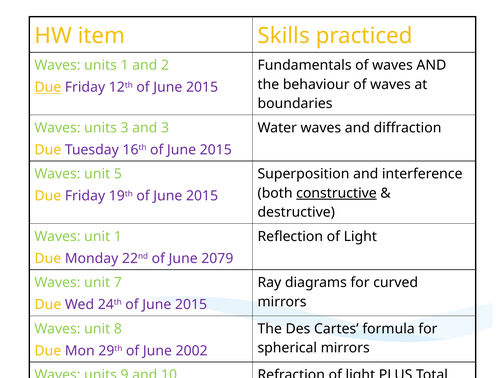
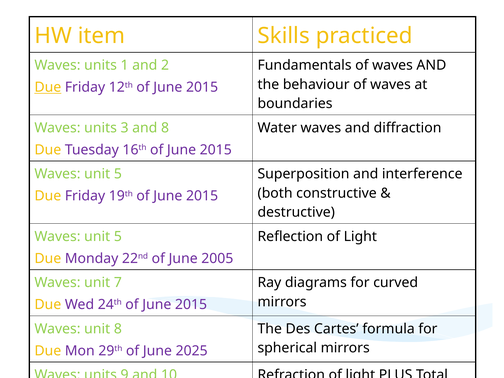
and 3: 3 -> 8
constructive underline: present -> none
1 at (118, 236): 1 -> 5
2079: 2079 -> 2005
2002: 2002 -> 2025
